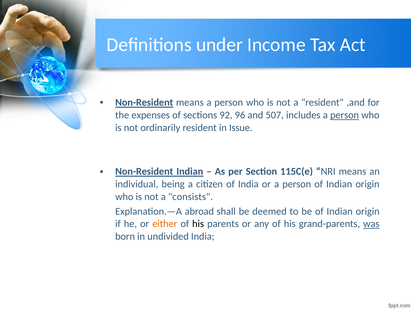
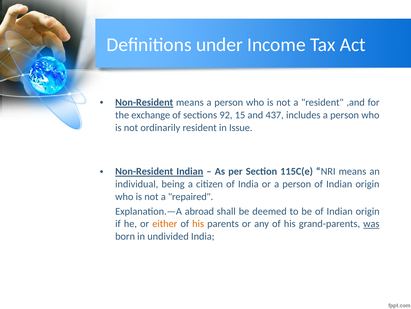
expenses: expenses -> exchange
96: 96 -> 15
507: 507 -> 437
person at (345, 115) underline: present -> none
consists: consists -> repaired
his at (198, 223) colour: black -> orange
